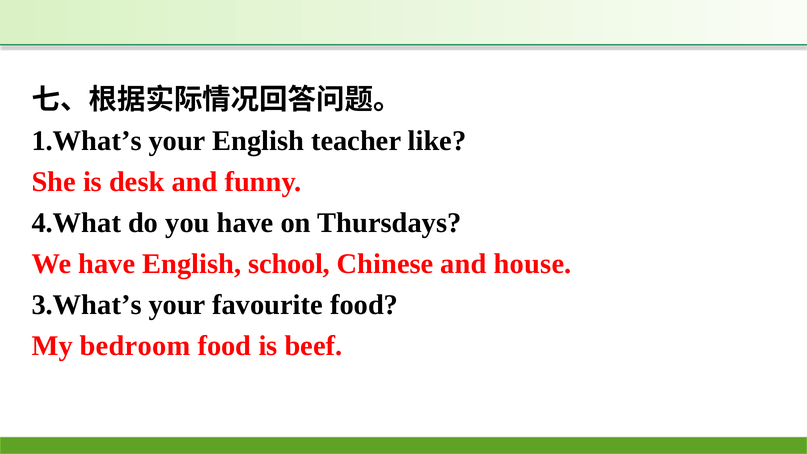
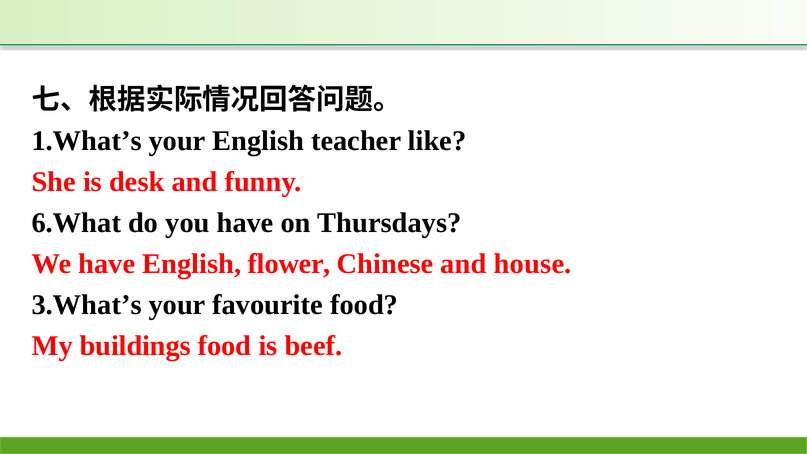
4.What: 4.What -> 6.What
school: school -> flower
bedroom: bedroom -> buildings
